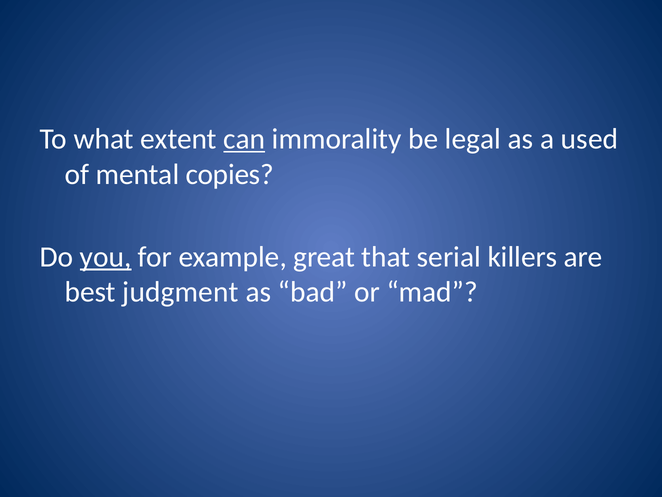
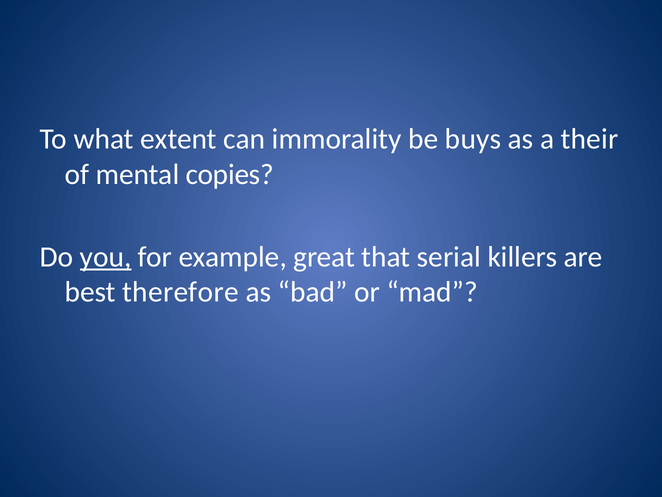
can underline: present -> none
legal: legal -> buys
used: used -> their
judgment: judgment -> therefore
